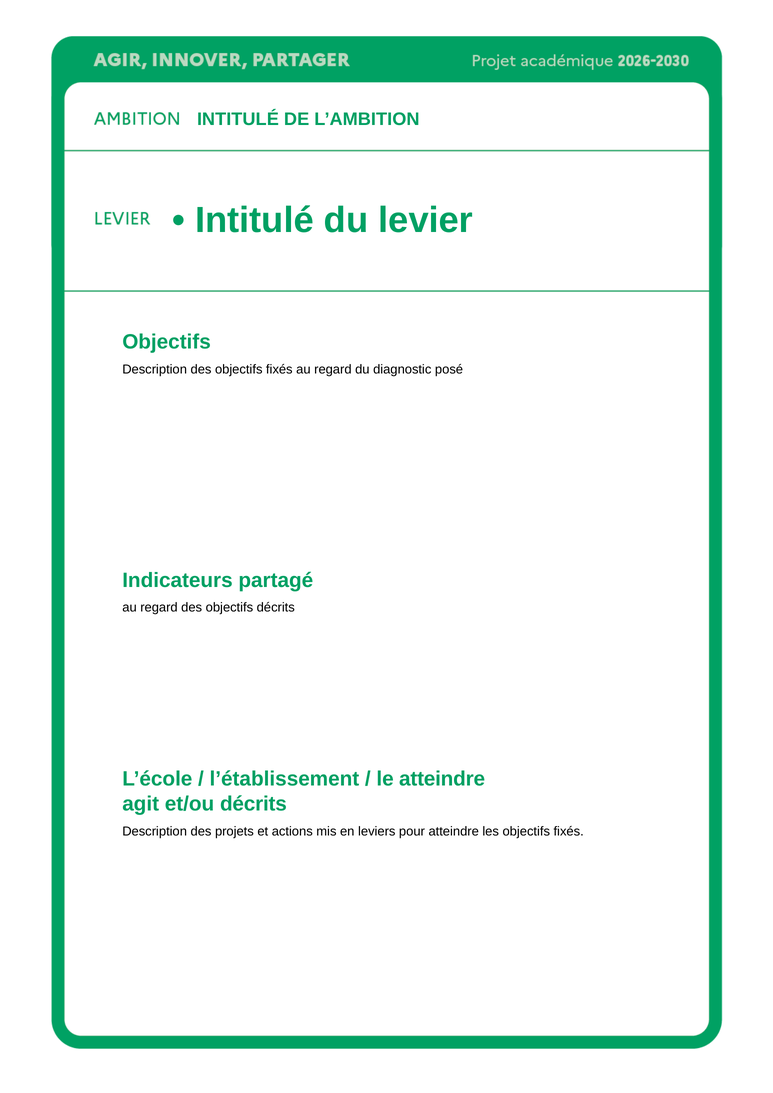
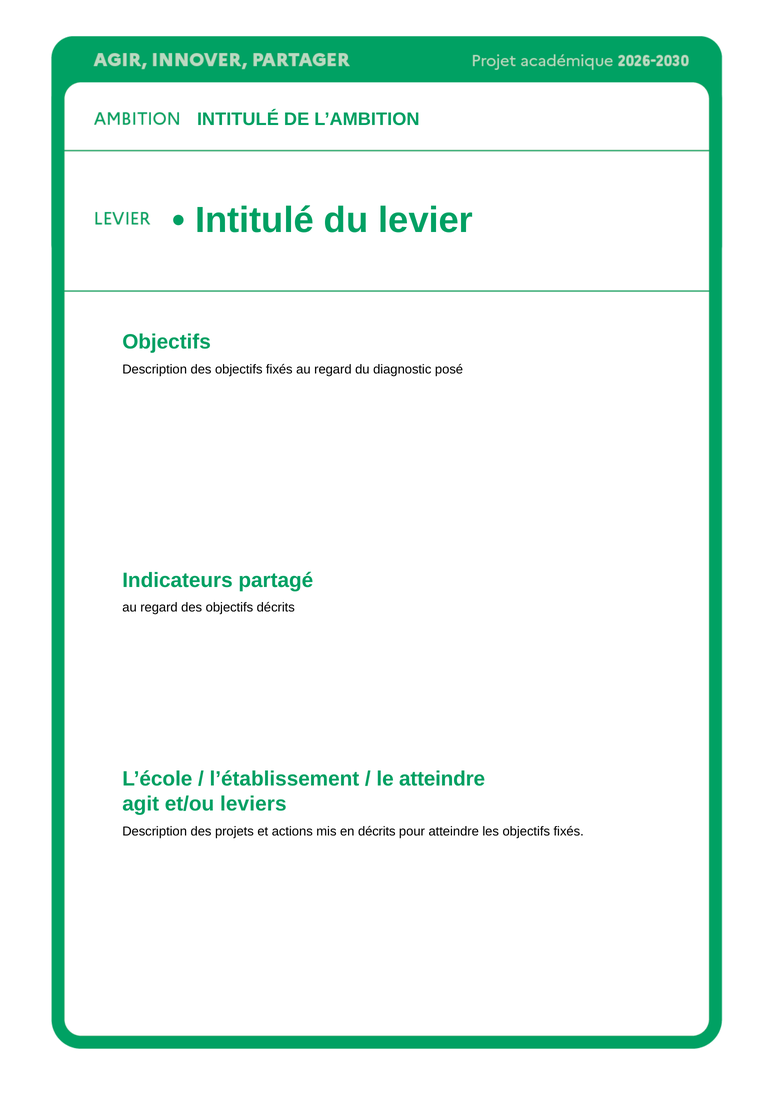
et/ou décrits: décrits -> leviers
en leviers: leviers -> décrits
